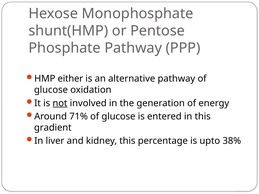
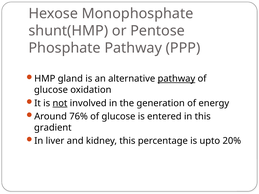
either: either -> gland
pathway at (176, 79) underline: none -> present
71%: 71% -> 76%
38%: 38% -> 20%
